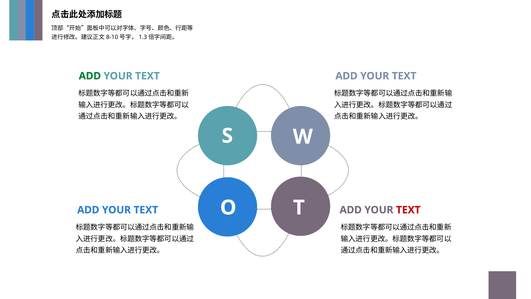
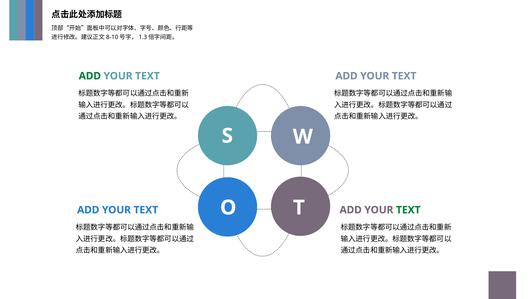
TEXT at (408, 210) colour: red -> green
